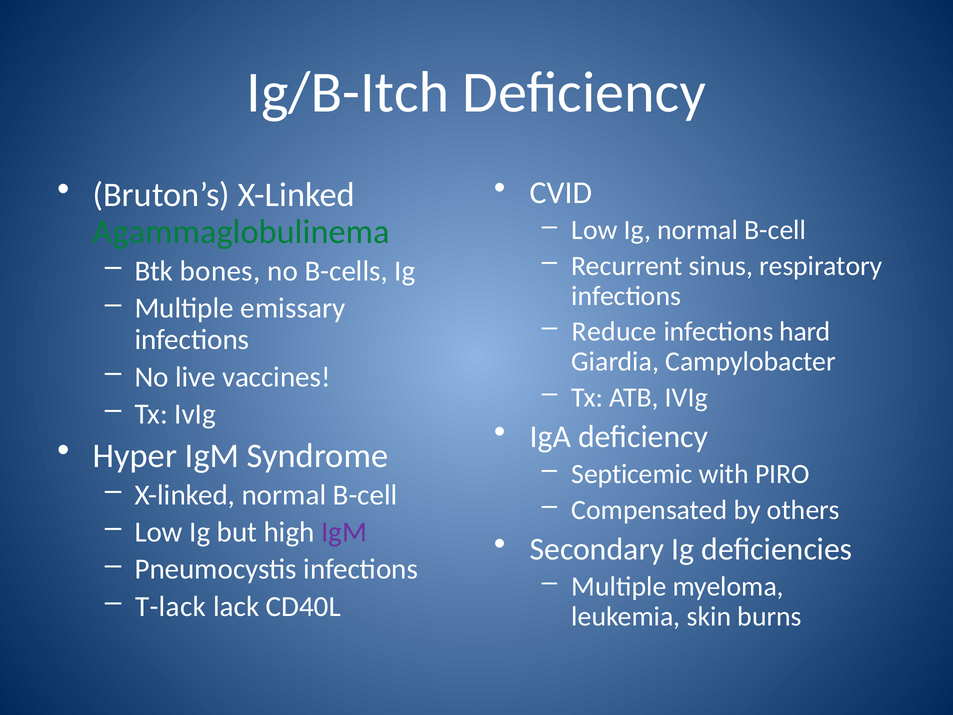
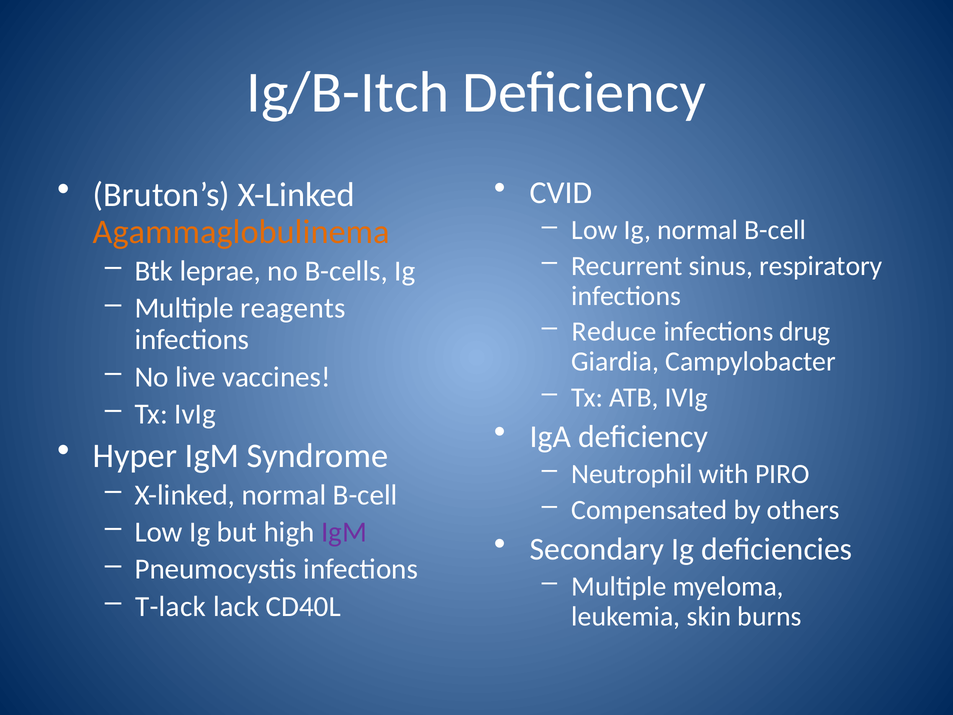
Agammaglobulinema colour: green -> orange
bones: bones -> leprae
emissary: emissary -> reagents
hard: hard -> drug
Septicemic: Septicemic -> Neutrophil
